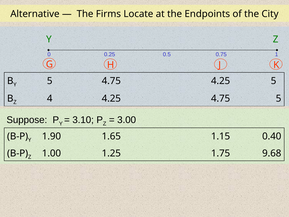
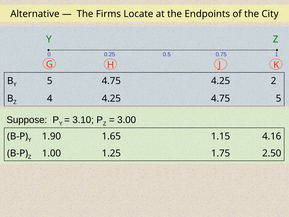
4.25 5: 5 -> 2
0.40: 0.40 -> 4.16
9.68: 9.68 -> 2.50
